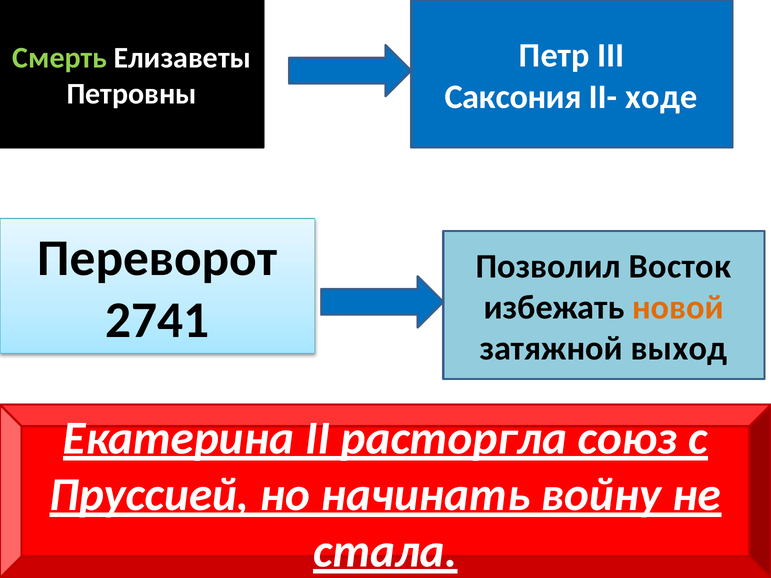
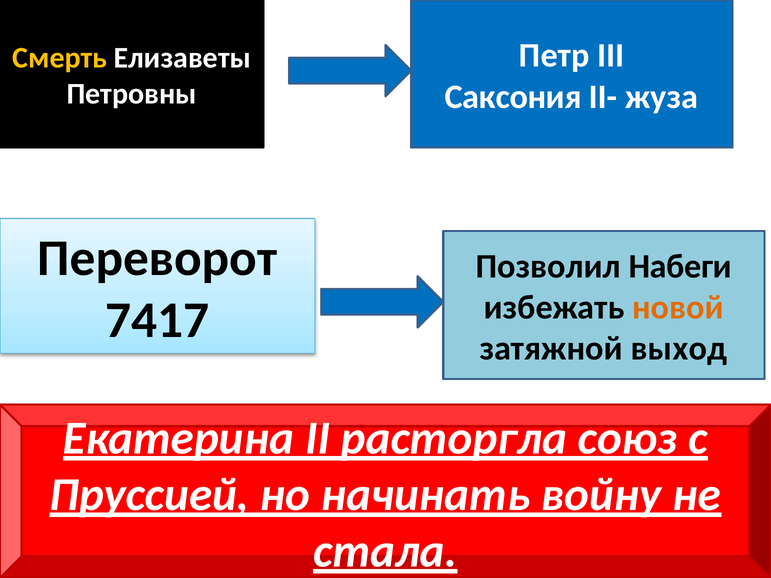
Смерть colour: light green -> yellow
ходе: ходе -> жуза
Восток: Восток -> Набеги
2741: 2741 -> 7417
